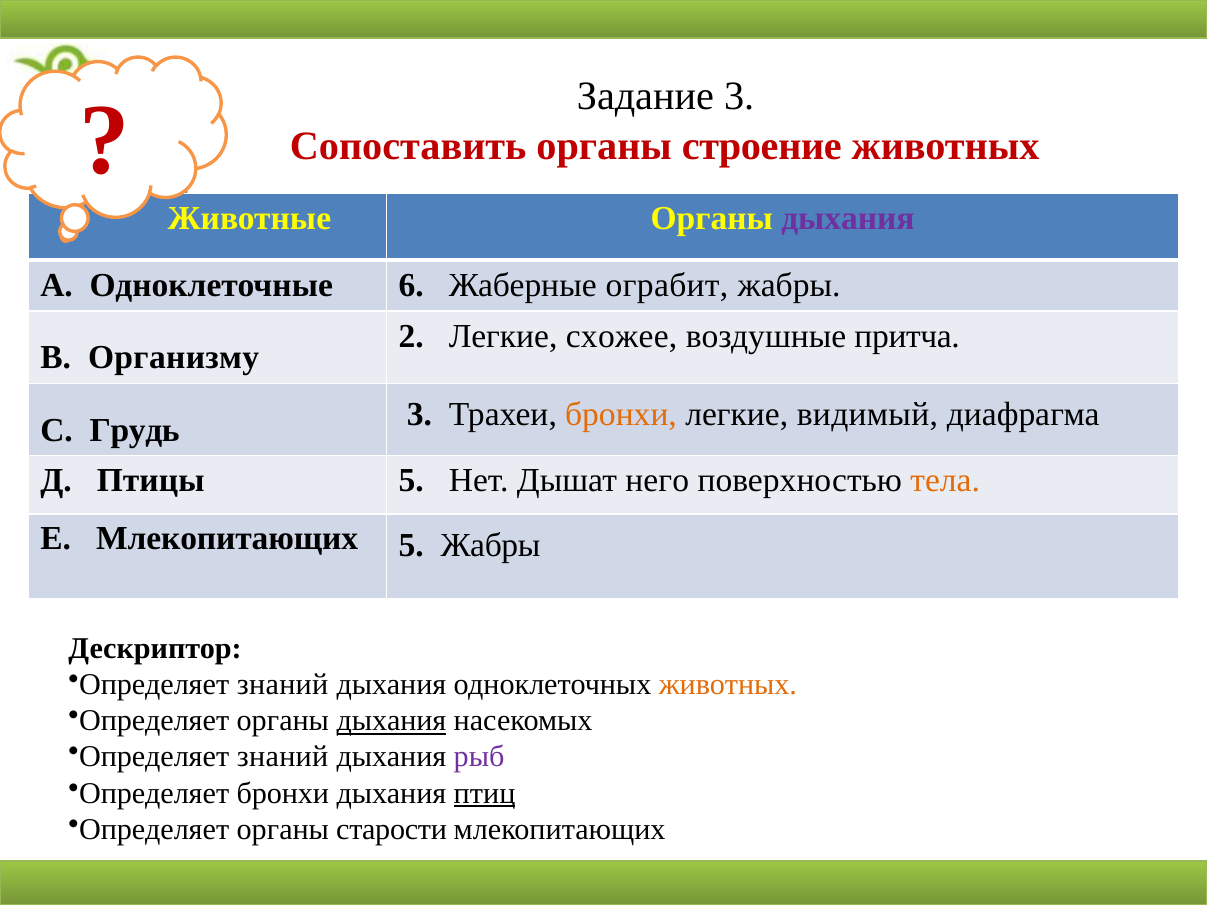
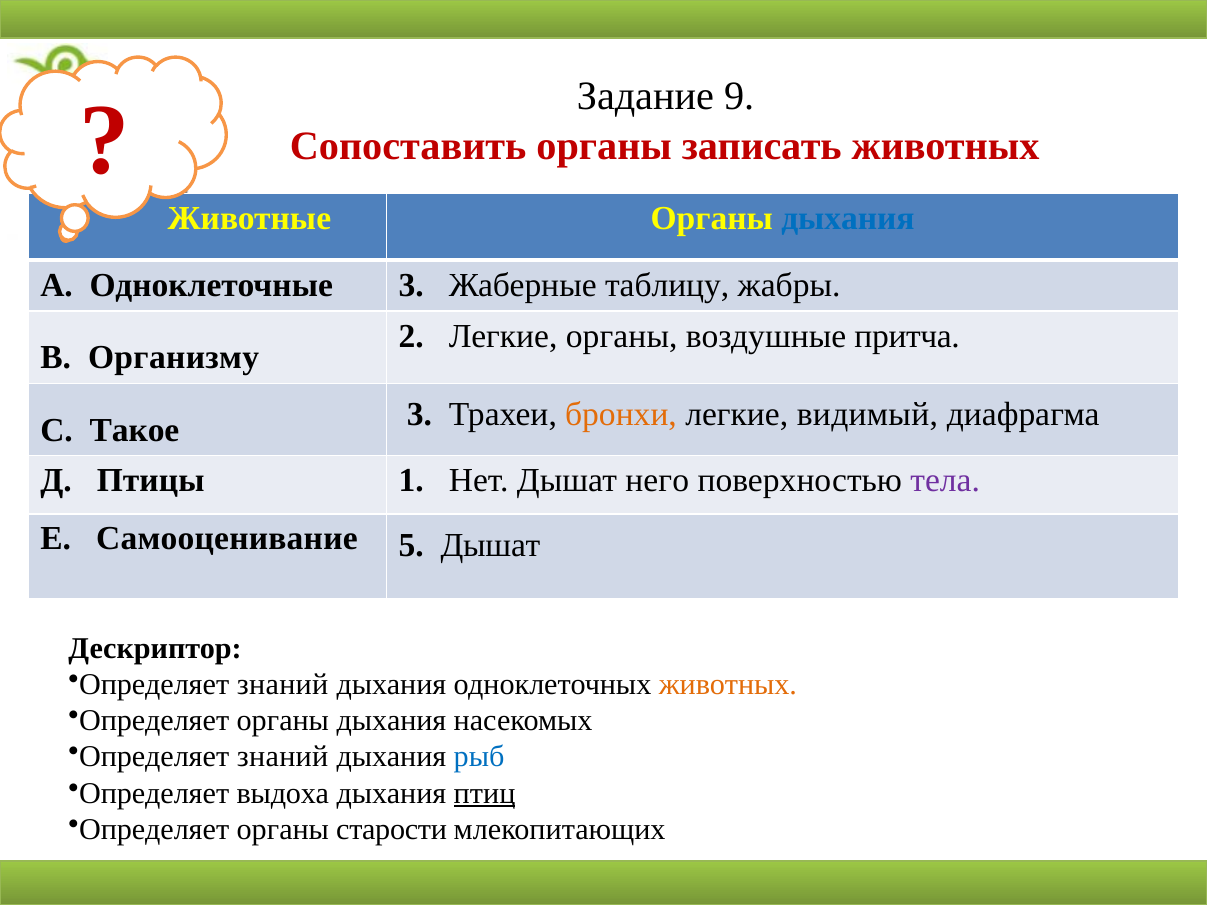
Задание 3: 3 -> 9
строение: строение -> записать
дыхания at (848, 218) colour: purple -> blue
Одноклеточные 6: 6 -> 3
ограбит: ограбит -> таблицу
Легкие схожее: схожее -> органы
Грудь: Грудь -> Такое
Птицы 5: 5 -> 1
тела colour: orange -> purple
Е Млекопитающих: Млекопитающих -> Самооценивание
5 Жабры: Жабры -> Дышат
дыхания at (391, 721) underline: present -> none
рыб colour: purple -> blue
Определяет бронхи: бронхи -> выдоха
